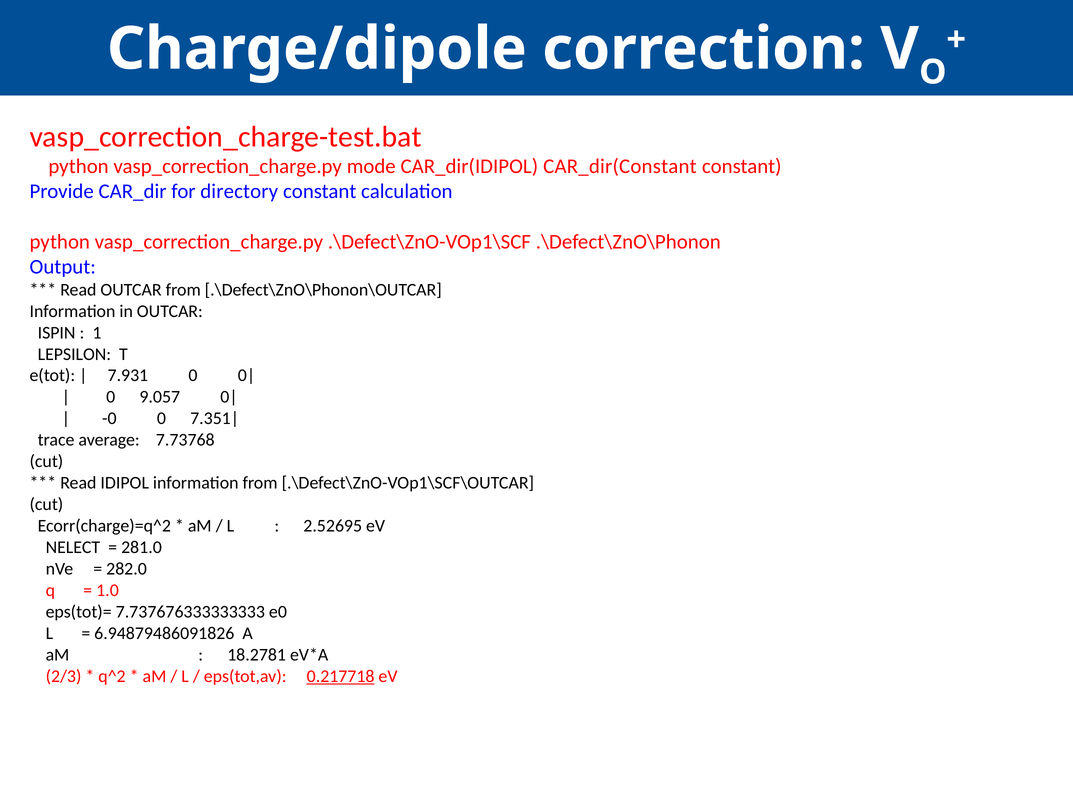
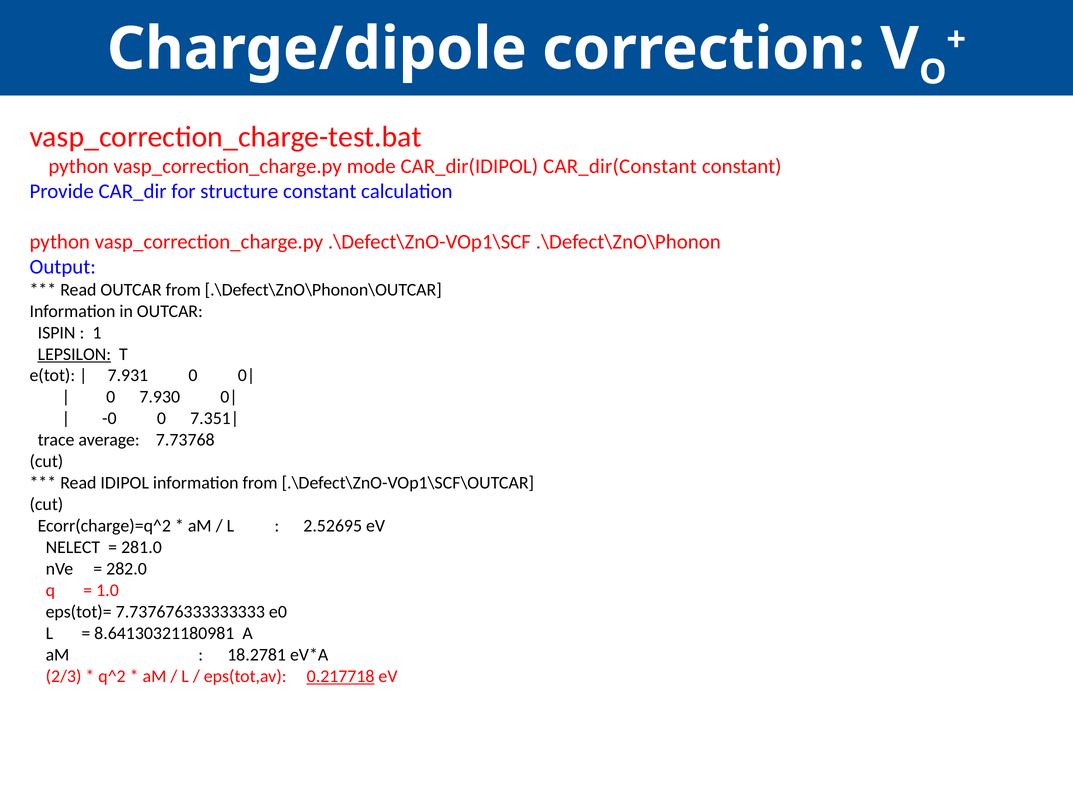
directory: directory -> structure
LEPSILON underline: none -> present
9.057: 9.057 -> 7.930
6.94879486091826: 6.94879486091826 -> 8.64130321180981
